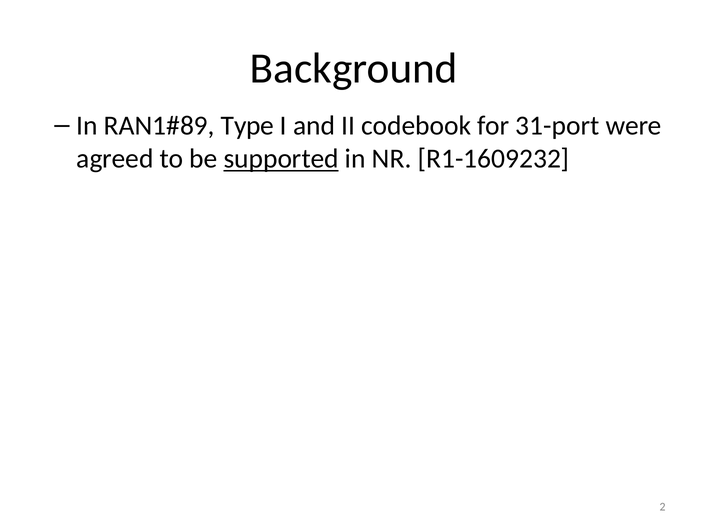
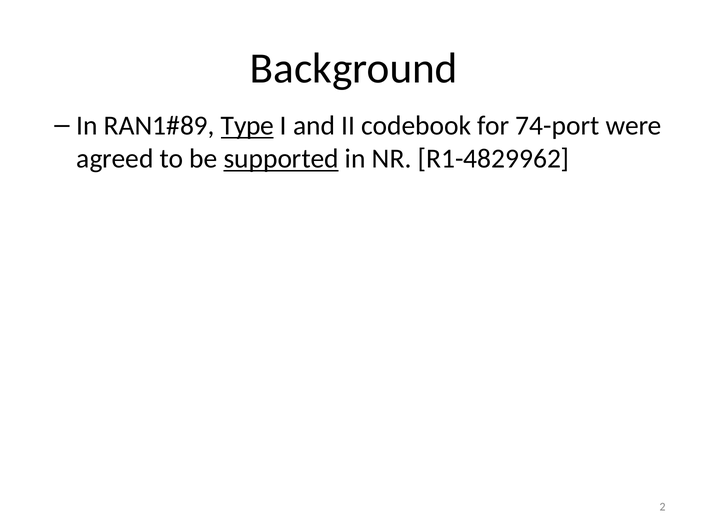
Type underline: none -> present
31-port: 31-port -> 74-port
R1-1609232: R1-1609232 -> R1-4829962
